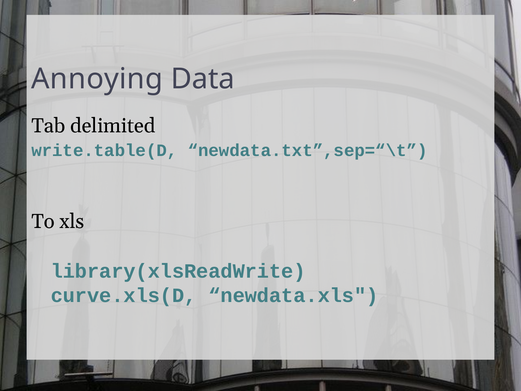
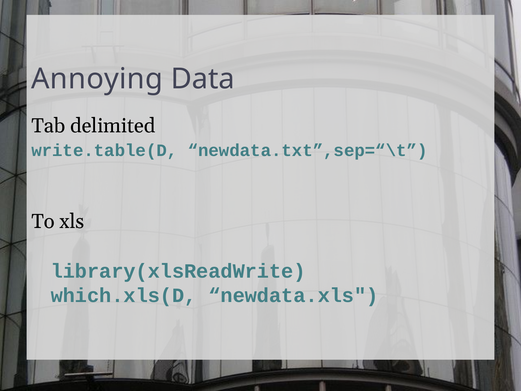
curve.xls(D: curve.xls(D -> which.xls(D
